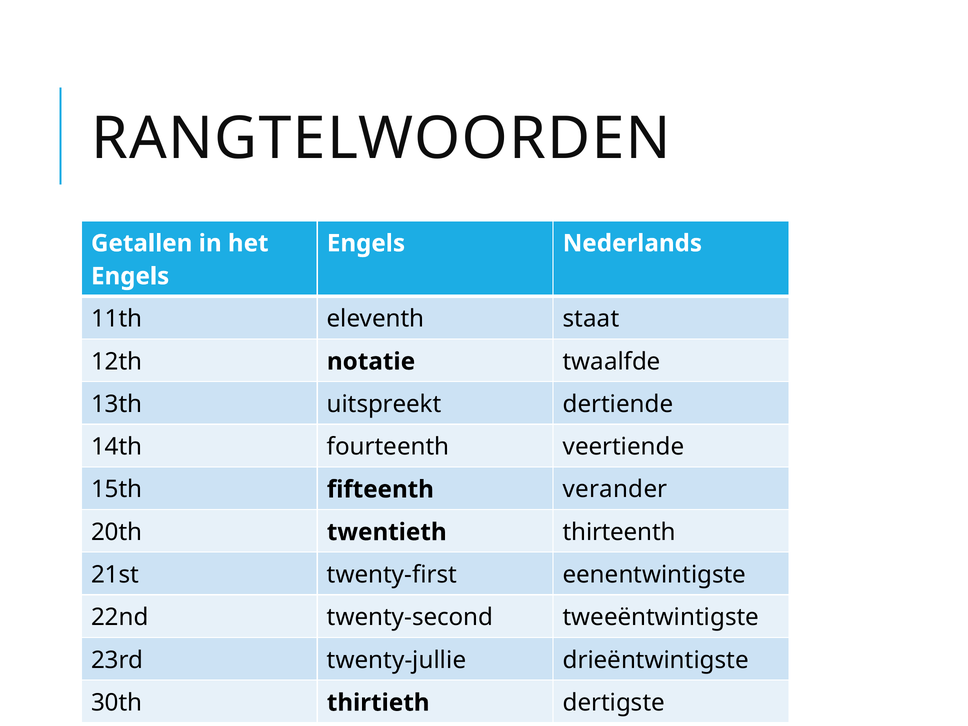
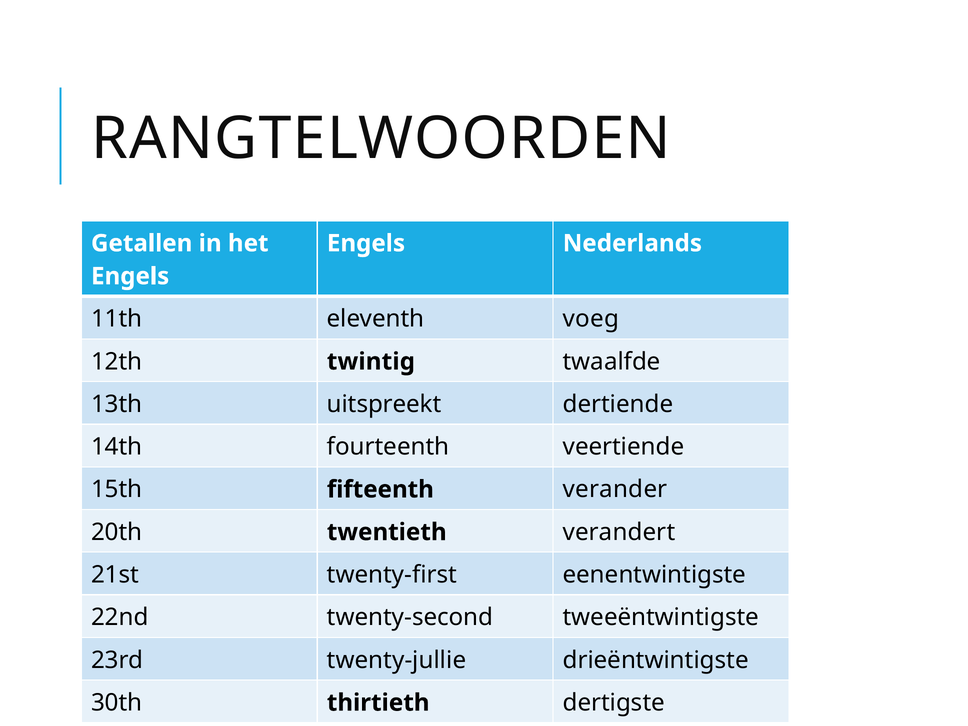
staat: staat -> voeg
notatie: notatie -> twintig
thirteenth: thirteenth -> verandert
